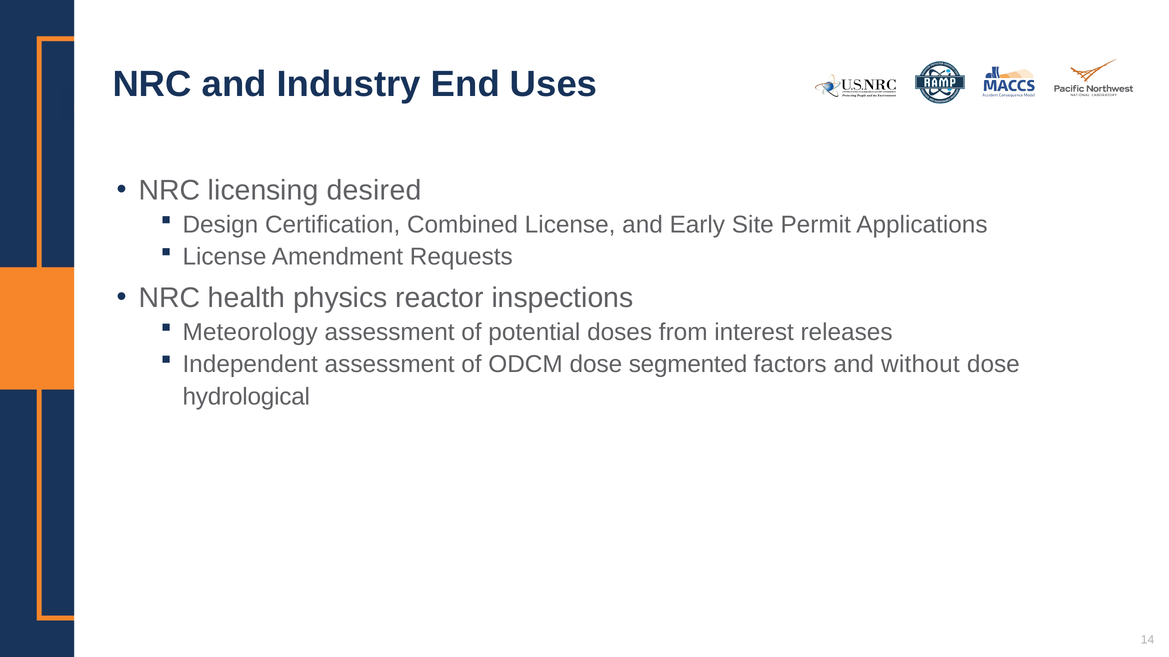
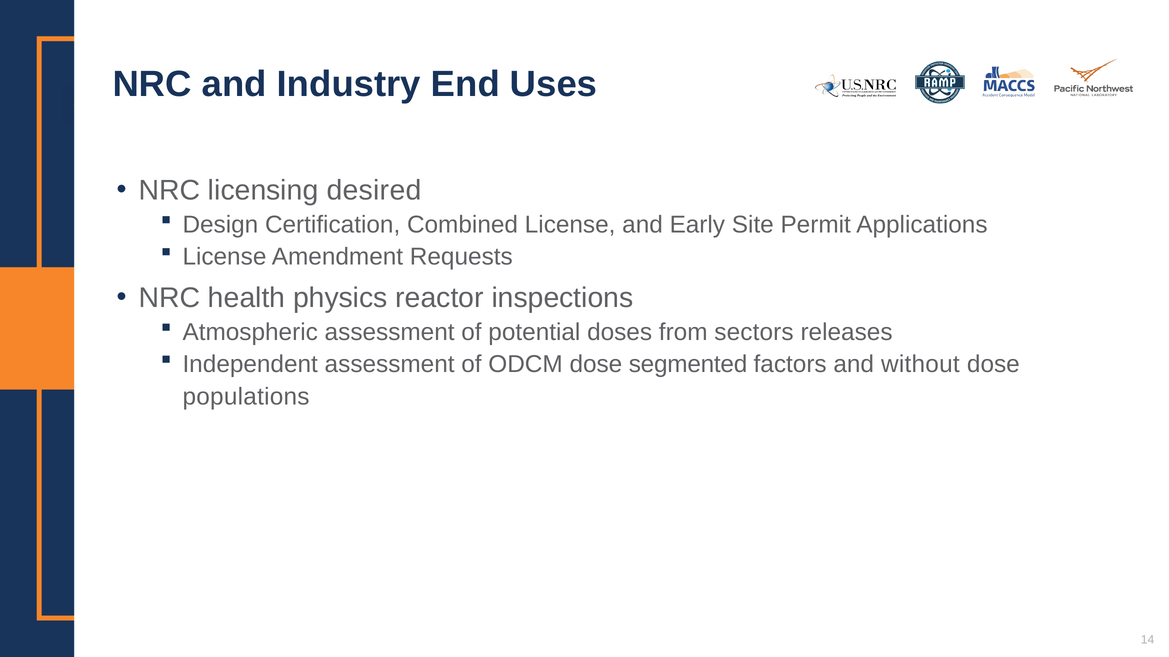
Meteorology: Meteorology -> Atmospheric
interest: interest -> sectors
hydrological: hydrological -> populations
